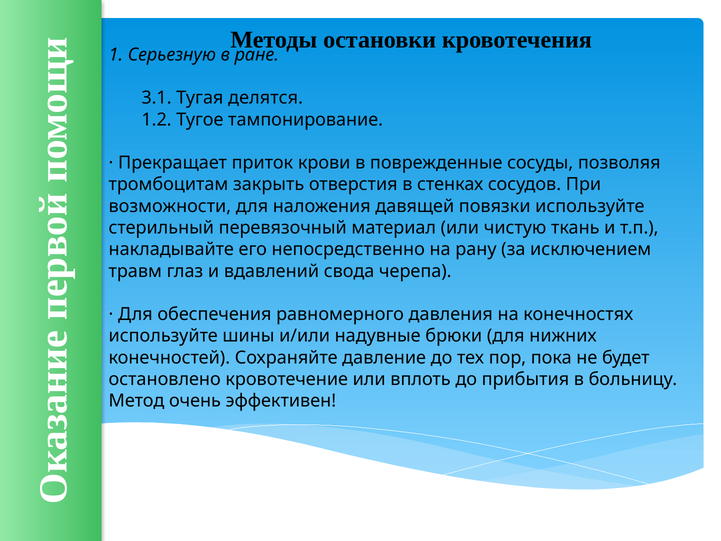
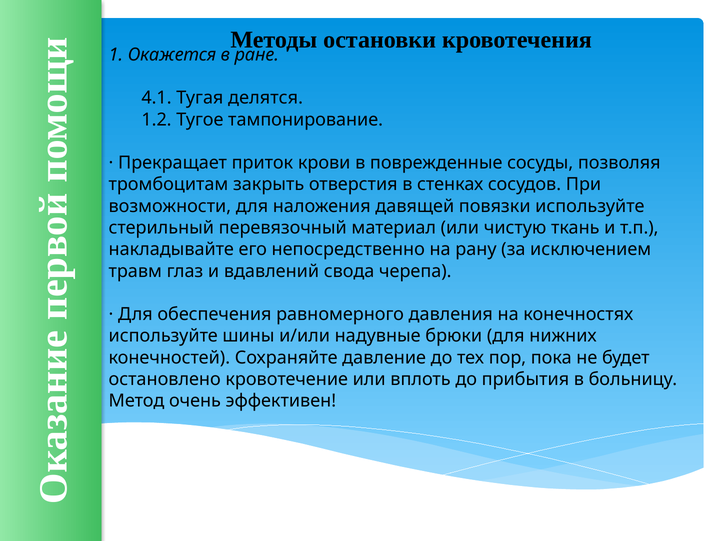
Серьезную: Серьезную -> Окажется
3.1: 3.1 -> 4.1
